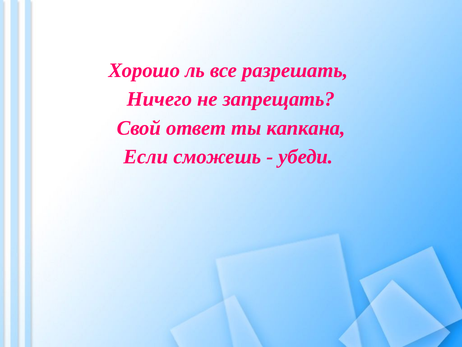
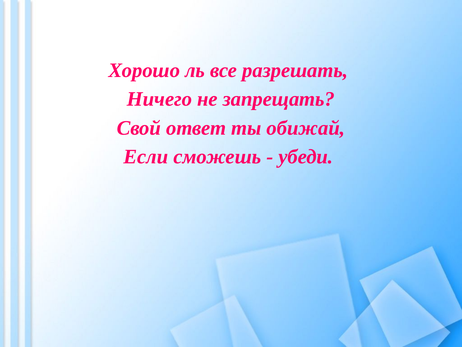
капкана: капкана -> обижай
